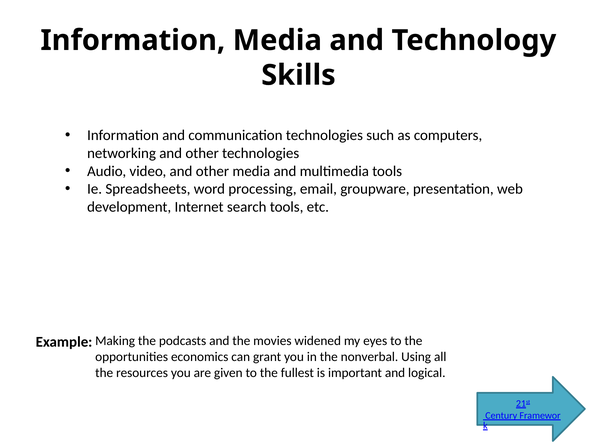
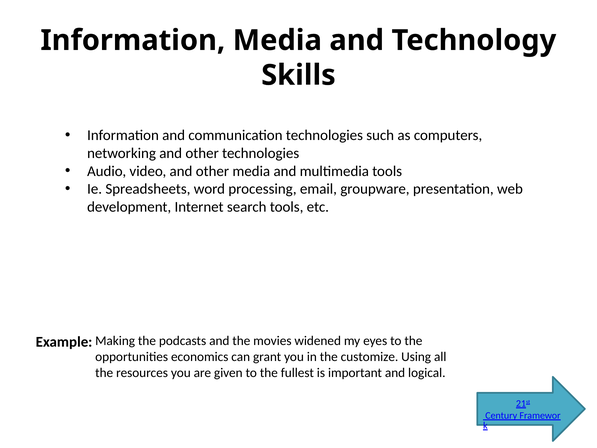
nonverbal: nonverbal -> customize
